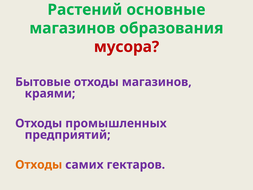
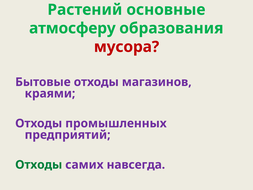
магазинов at (72, 28): магазинов -> атмосферу
Отходы at (39, 165) colour: orange -> green
гектаров: гектаров -> навсегда
